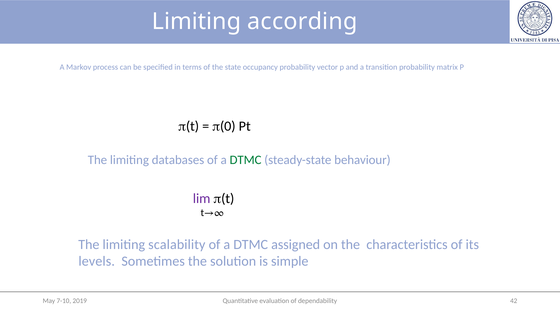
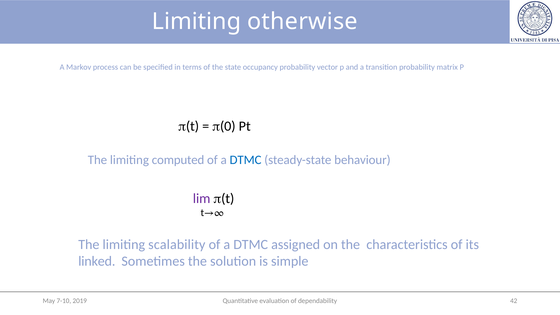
according: according -> otherwise
databases: databases -> computed
DTMC at (246, 160) colour: green -> blue
levels: levels -> linked
